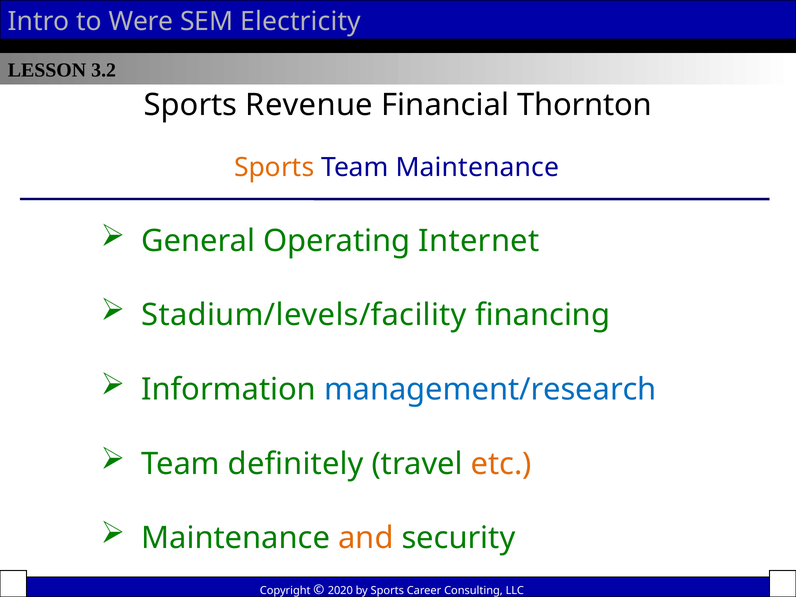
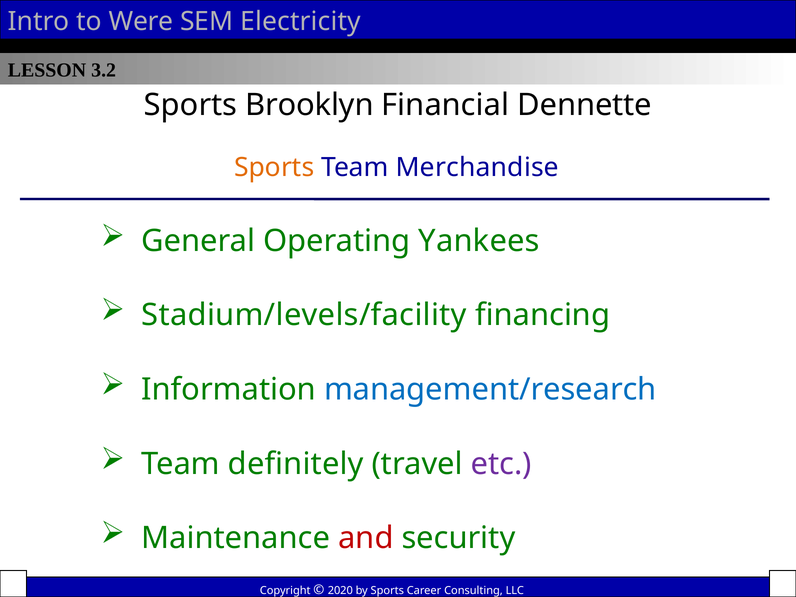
Revenue: Revenue -> Brooklyn
Thornton: Thornton -> Dennette
Team Maintenance: Maintenance -> Merchandise
Internet: Internet -> Yankees
etc colour: orange -> purple
and colour: orange -> red
